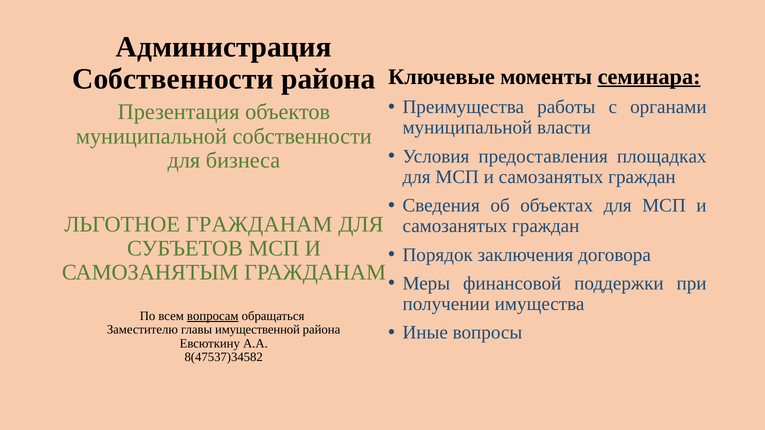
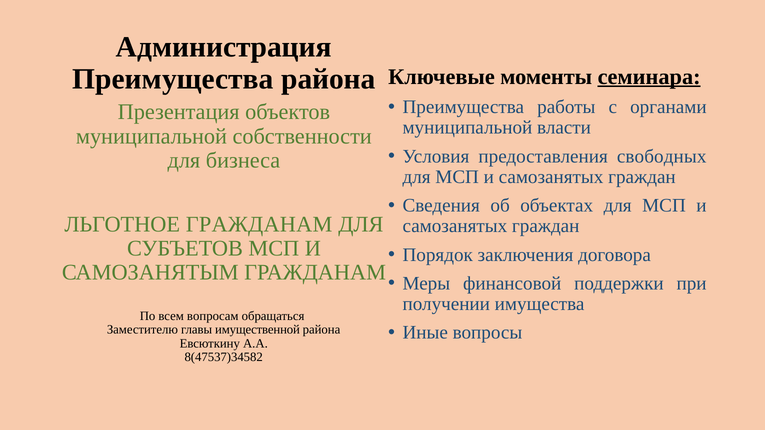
Собственности at (173, 79): Собственности -> Преимущества
площадках: площадках -> свободных
вопросам underline: present -> none
